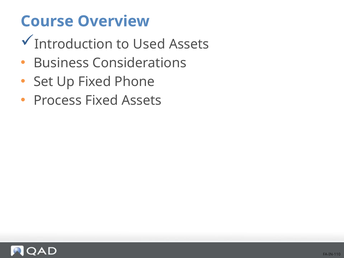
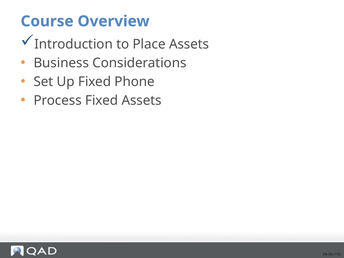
Used: Used -> Place
